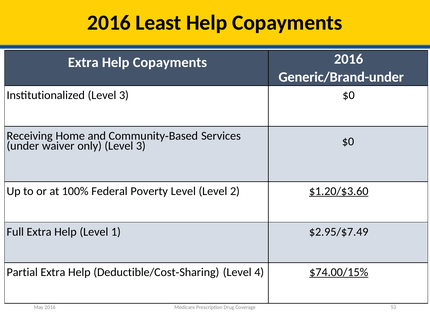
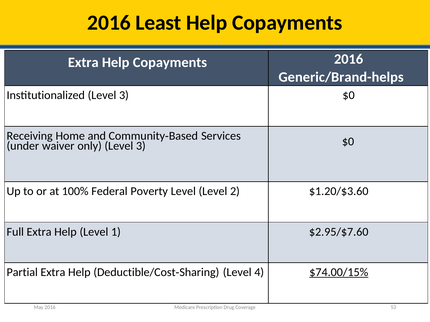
Generic/Brand-under: Generic/Brand-under -> Generic/Brand-helps
$1.20/$3.60 underline: present -> none
$2.95/$7.49: $2.95/$7.49 -> $2.95/$7.60
